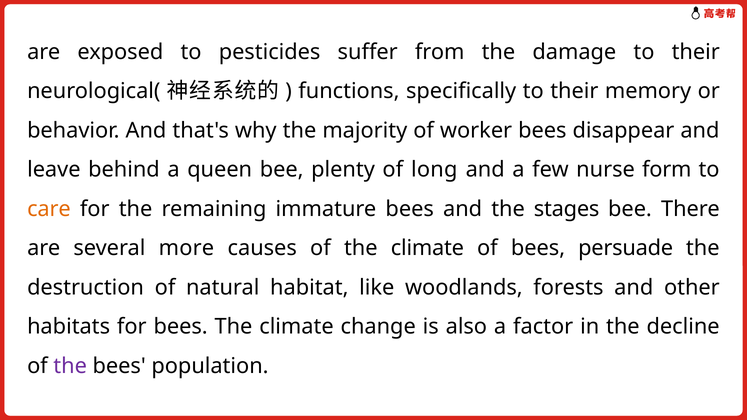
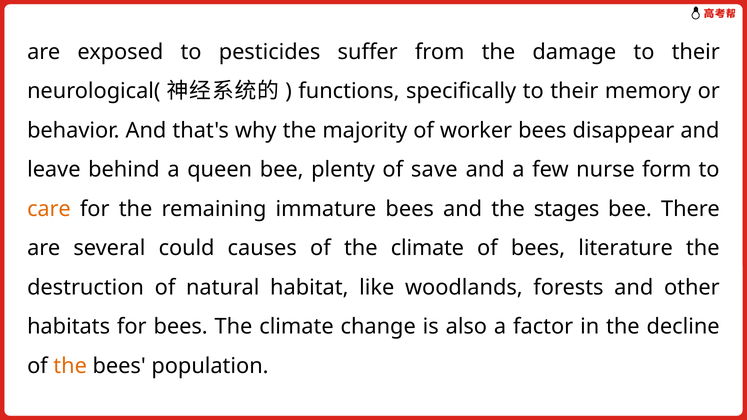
long: long -> save
more: more -> could
persuade: persuade -> literature
the at (70, 366) colour: purple -> orange
